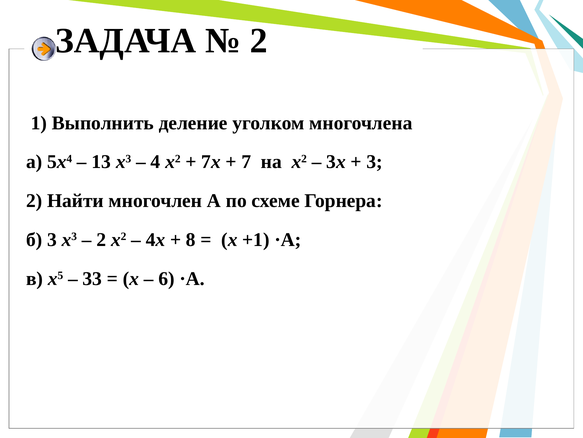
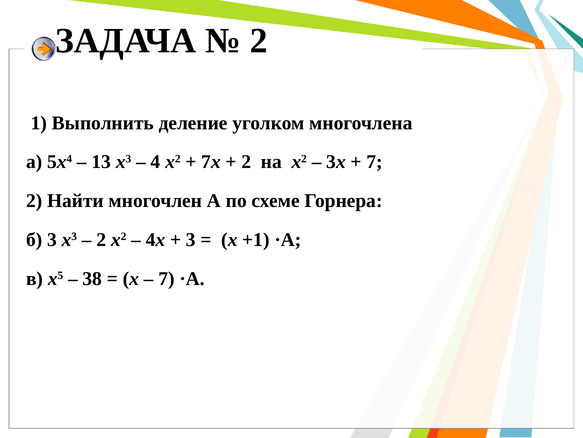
7 at (246, 162): 7 -> 2
3 at (375, 162): 3 -> 7
8 at (191, 239): 8 -> 3
33: 33 -> 38
6 at (166, 278): 6 -> 7
